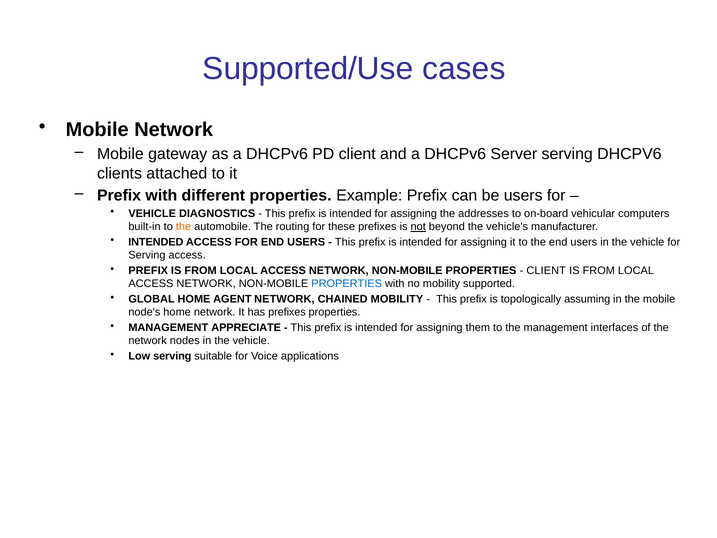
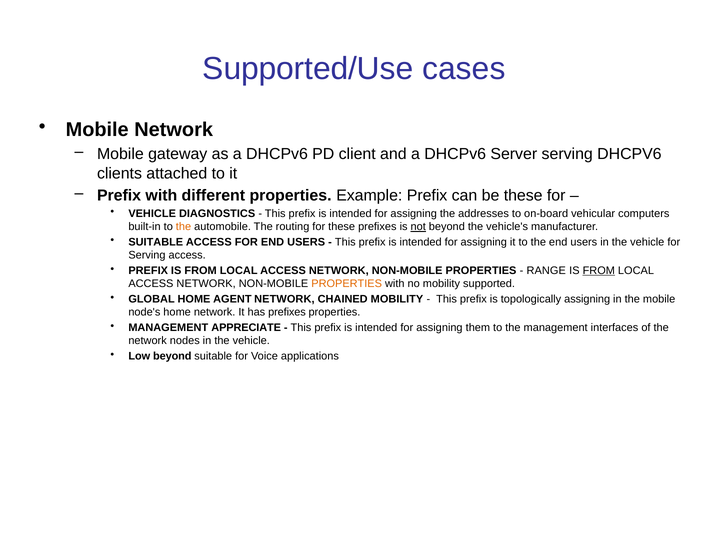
be users: users -> these
INTENDED at (156, 242): INTENDED -> SUITABLE
CLIENT at (546, 271): CLIENT -> RANGE
FROM at (599, 271) underline: none -> present
PROPERTIES at (347, 284) colour: blue -> orange
topologically assuming: assuming -> assigning
Low serving: serving -> beyond
